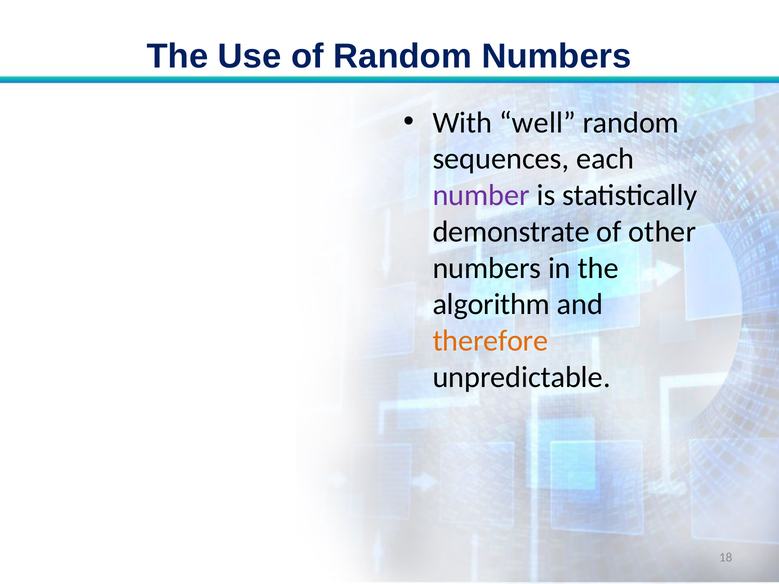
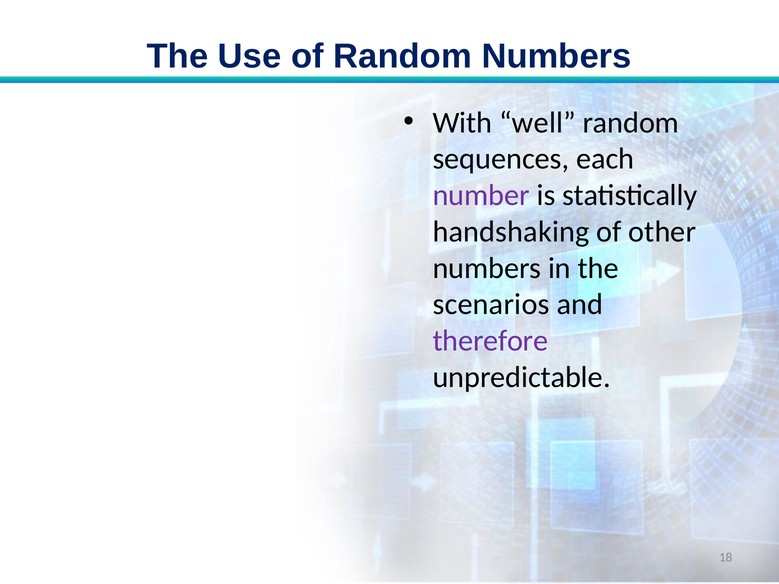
demonstrate: demonstrate -> handshaking
algorithm: algorithm -> scenarios
therefore colour: orange -> purple
